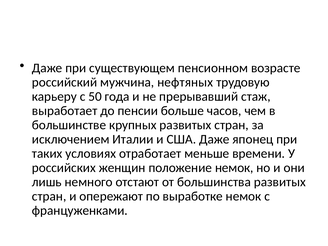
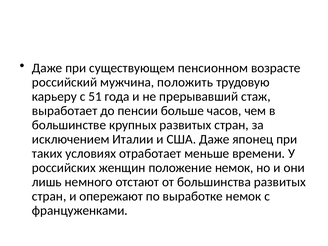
нефтяных: нефтяных -> положить
50: 50 -> 51
